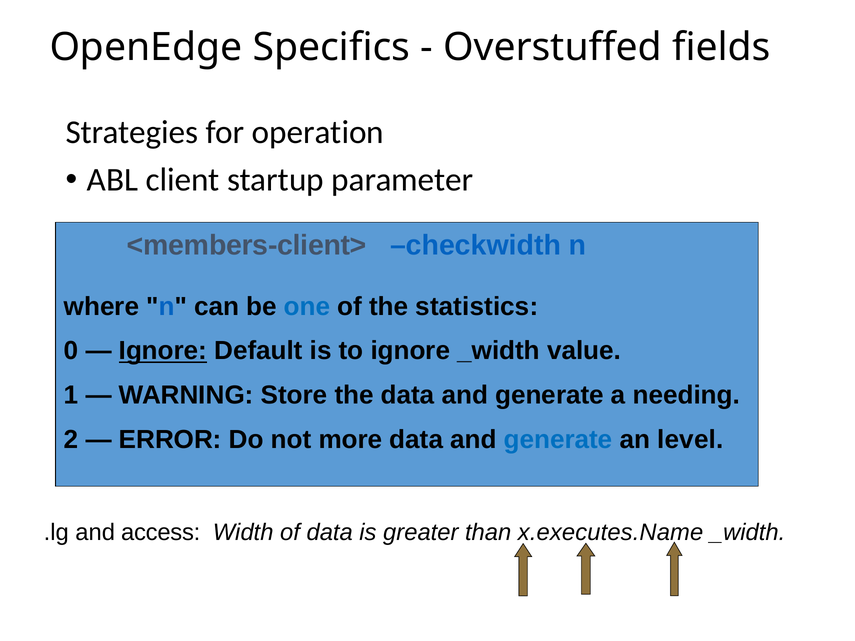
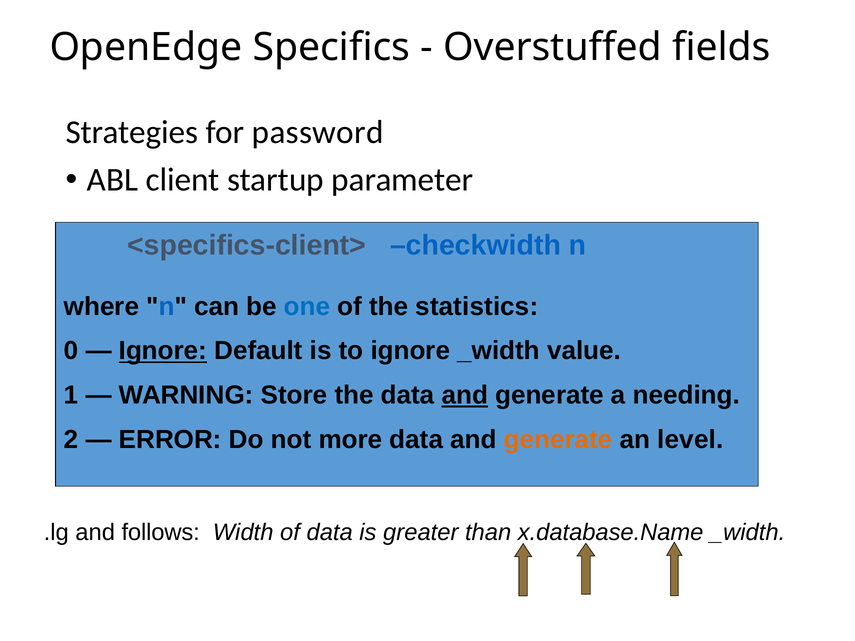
operation: operation -> password
<members-client>: <members-client> -> <specifics-client>
and at (465, 395) underline: none -> present
generate at (558, 440) colour: blue -> orange
access: access -> follows
x.executes.Name: x.executes.Name -> x.database.Name
